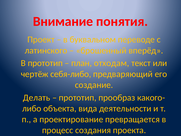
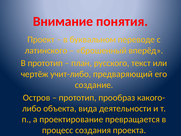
отходам: отходам -> русского
себя-либо: себя-либо -> учит-либо
Делать: Делать -> Остров
